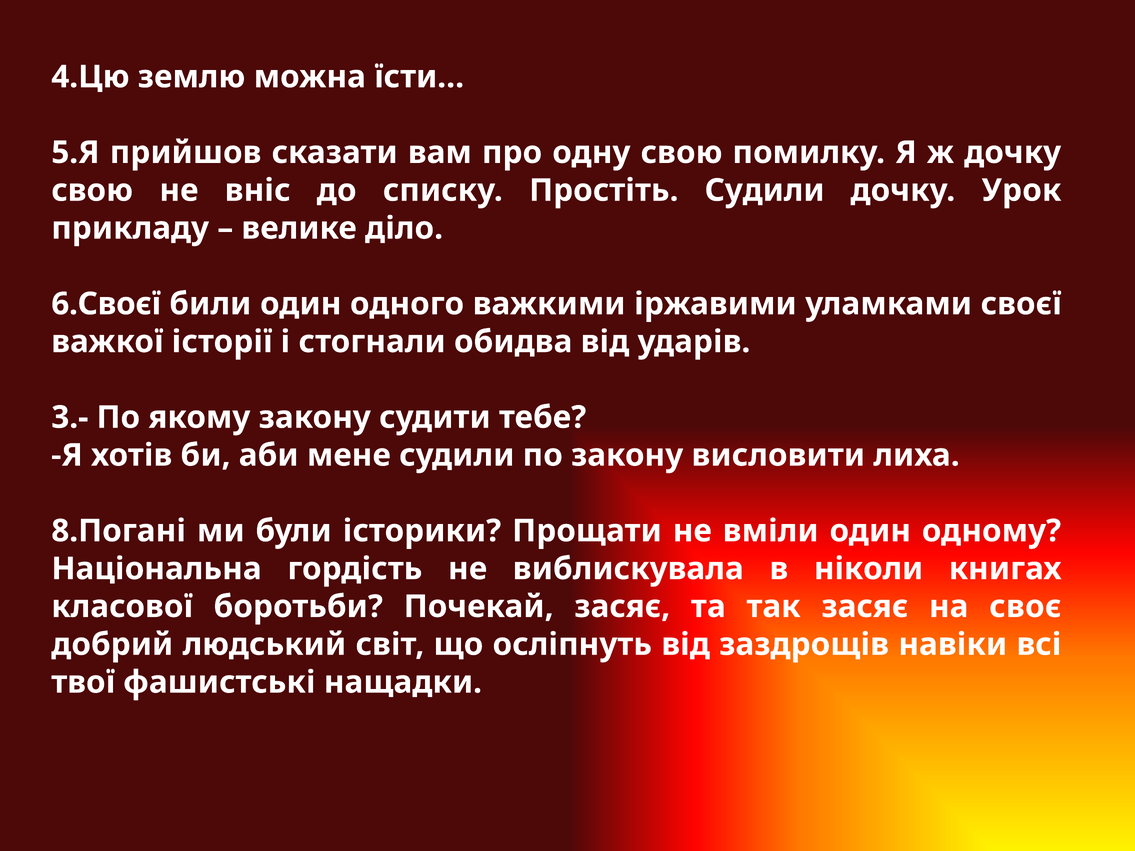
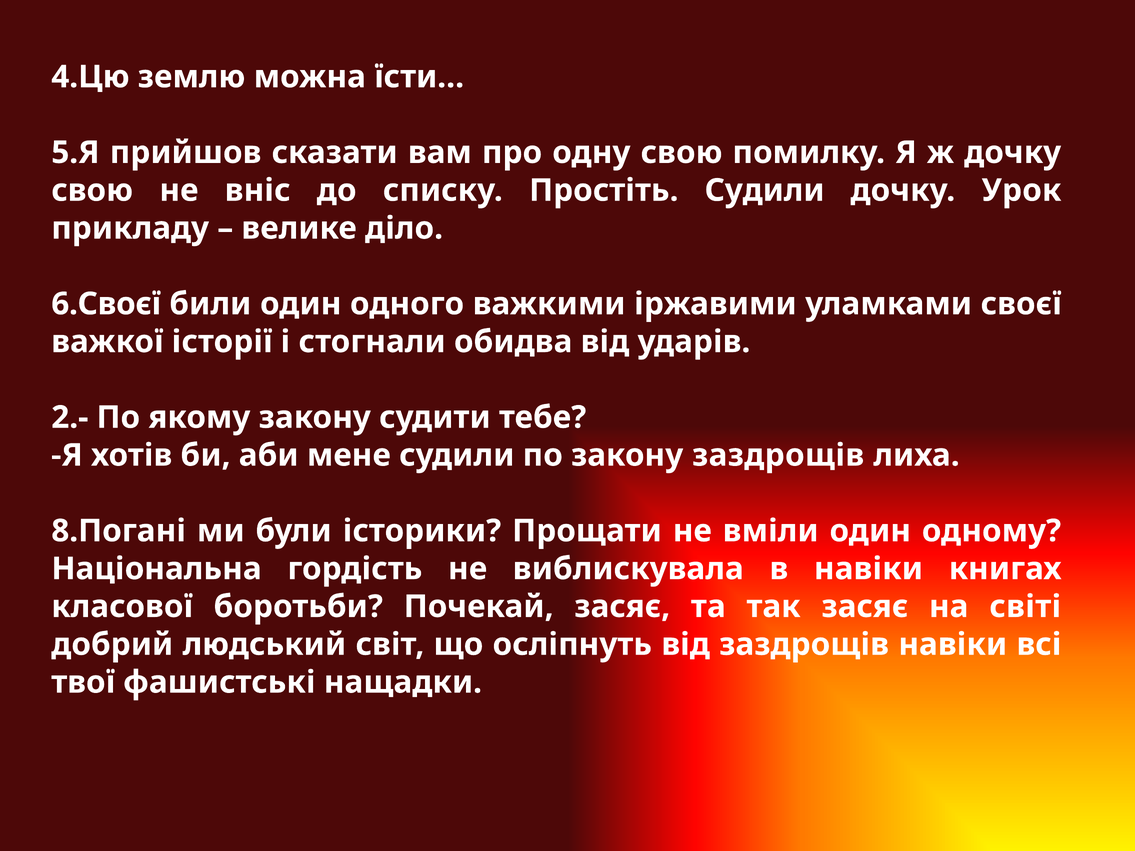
3.-: 3.- -> 2.-
закону висловити: висловити -> заздрощів
в ніколи: ніколи -> навіки
своє: своє -> світі
